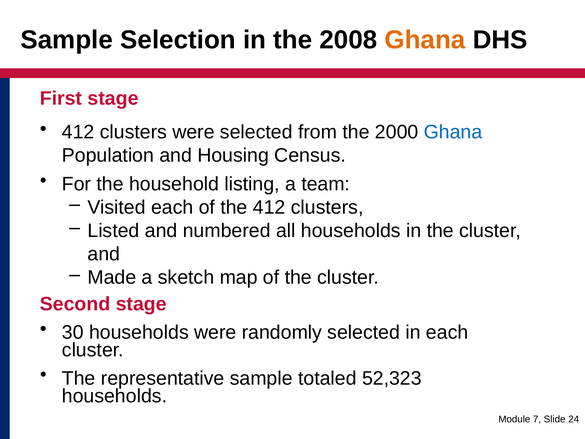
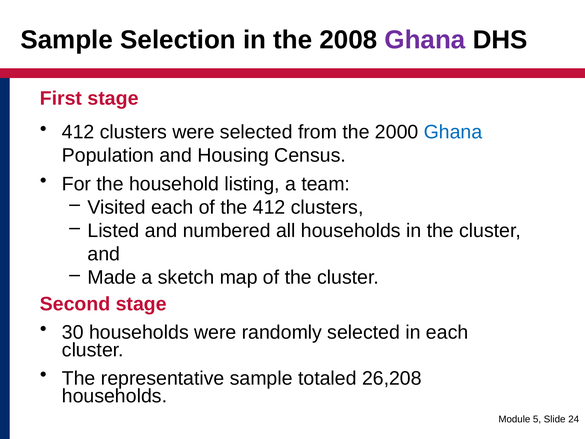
Ghana at (425, 40) colour: orange -> purple
52,323: 52,323 -> 26,208
7: 7 -> 5
